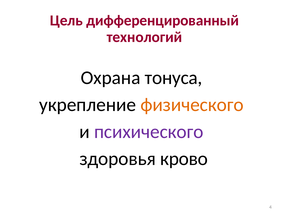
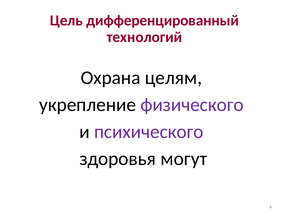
тонуса: тонуса -> целям
физического colour: orange -> purple
крово: крово -> могут
